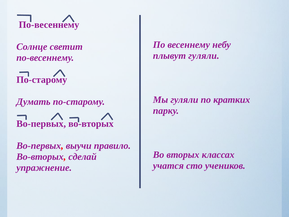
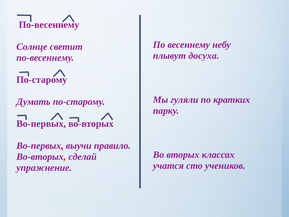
плывут гуляли: гуляли -> досуха
